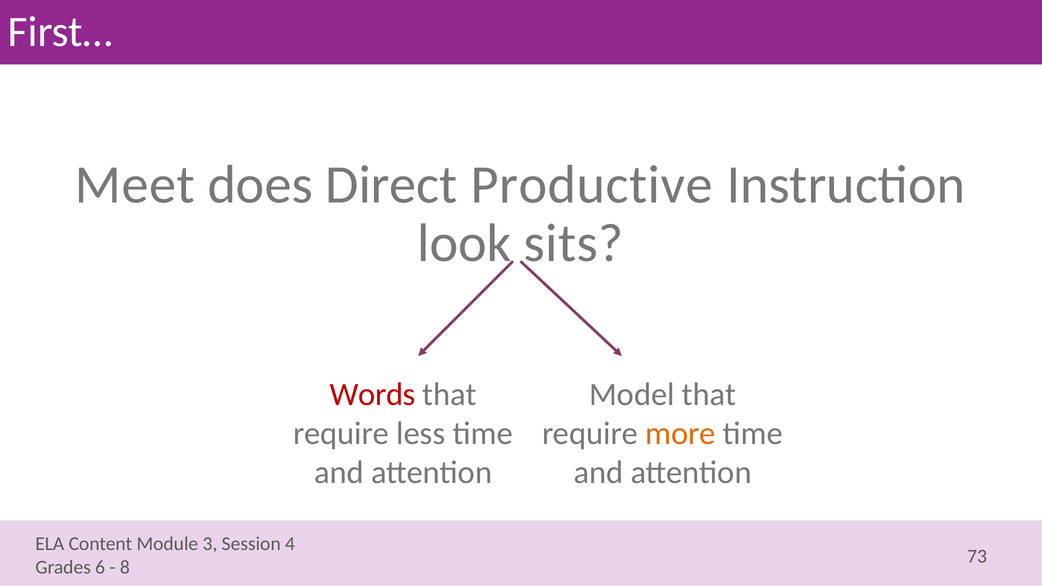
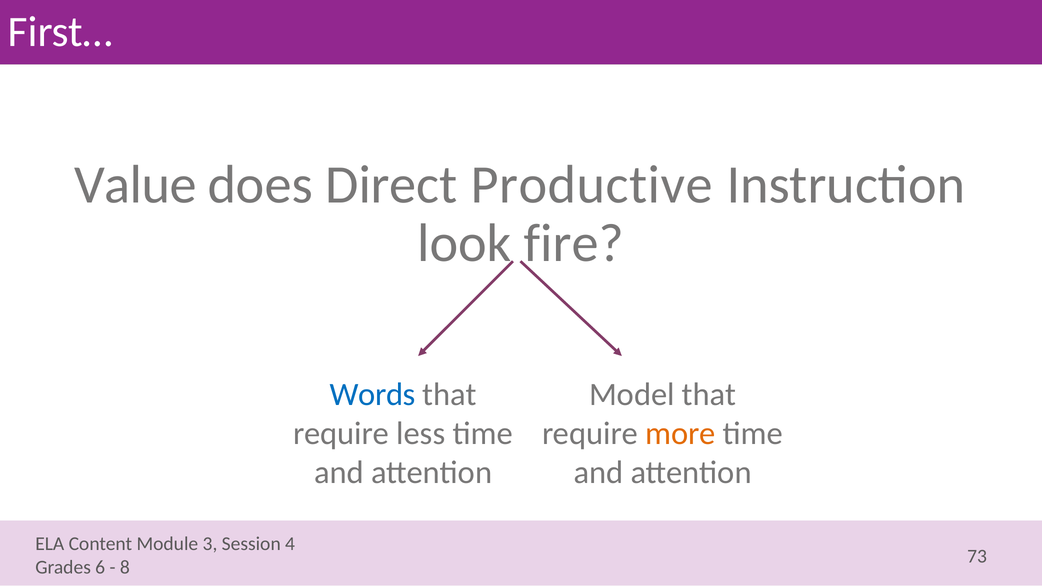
Meet: Meet -> Value
sits: sits -> fire
Words colour: red -> blue
